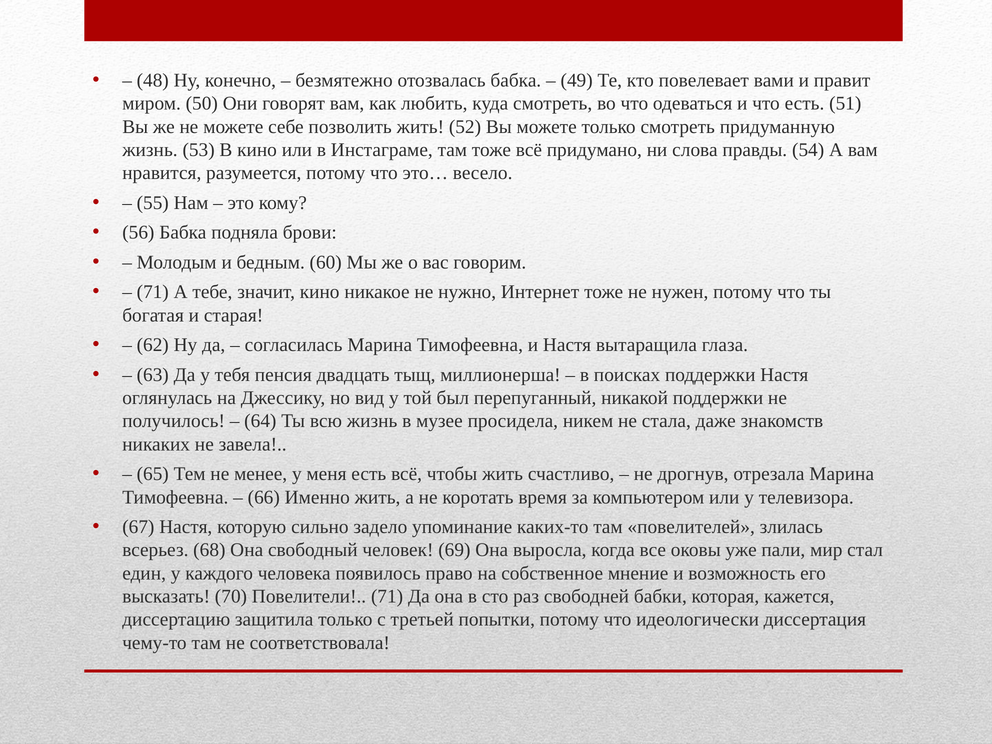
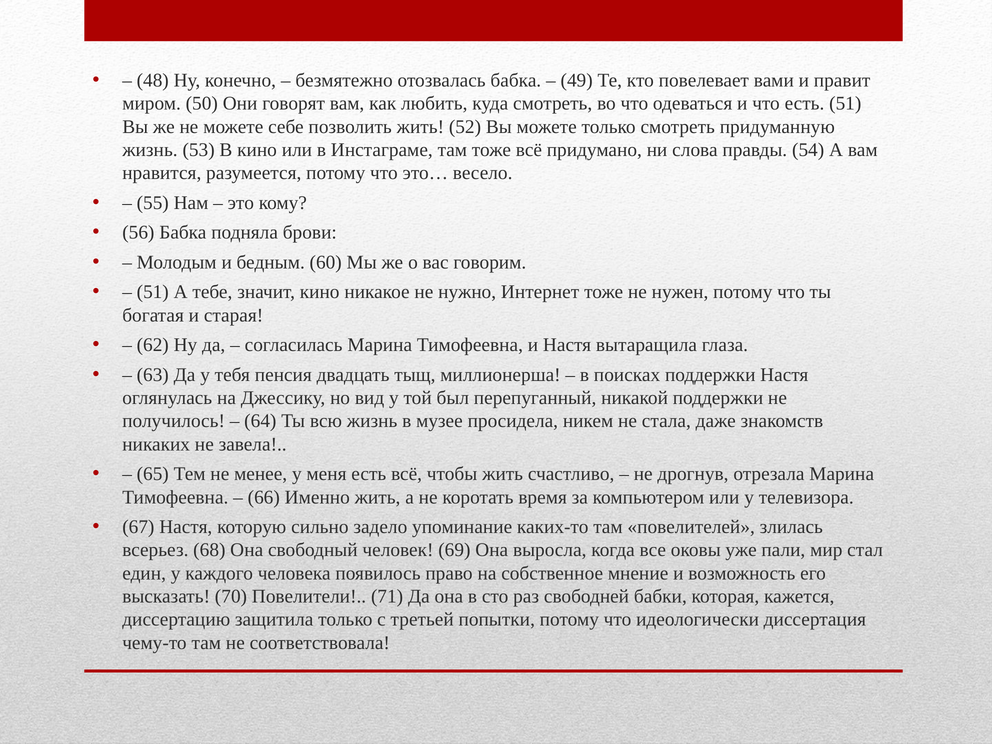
71 at (153, 292): 71 -> 51
